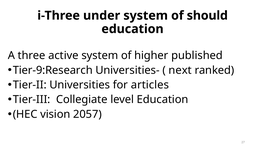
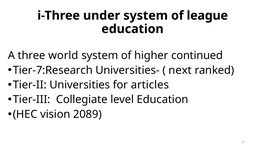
should: should -> league
active: active -> world
published: published -> continued
Tier-9:Research: Tier-9:Research -> Tier-7:Research
2057: 2057 -> 2089
